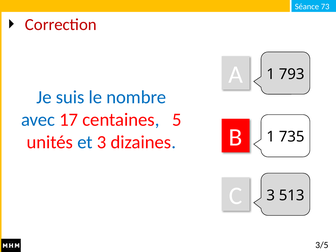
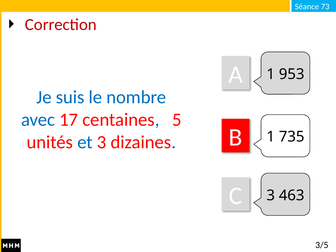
793: 793 -> 953
513: 513 -> 463
